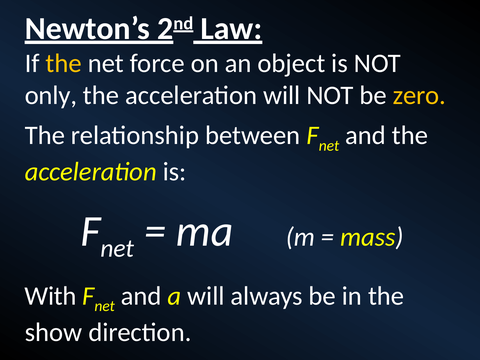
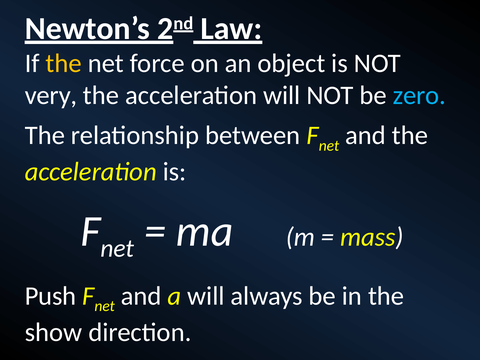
only: only -> very
zero colour: yellow -> light blue
With: With -> Push
